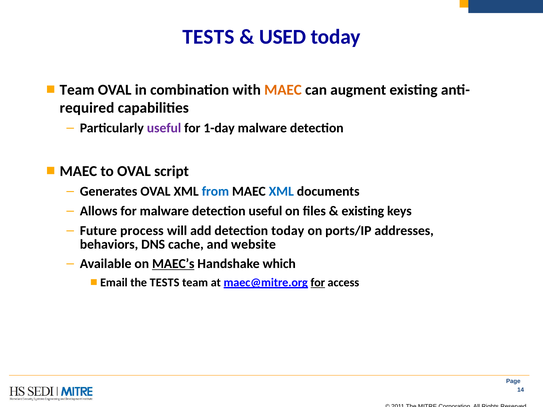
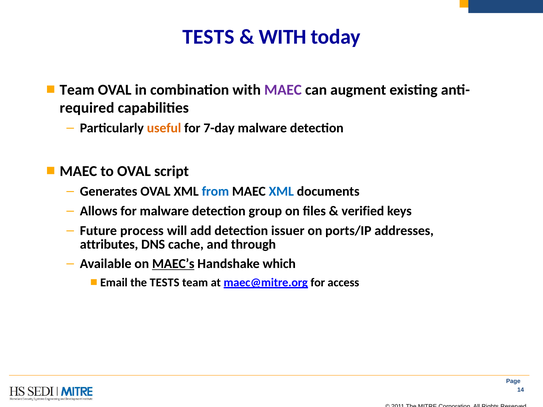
USED at (283, 37): USED -> WITH
MAEC at (283, 90) colour: orange -> purple
useful at (164, 128) colour: purple -> orange
1-day: 1-day -> 7-day
detection useful: useful -> group
existing at (363, 211): existing -> verified
detection today: today -> issuer
behaviors: behaviors -> attributes
website: website -> through
for at (318, 283) underline: present -> none
